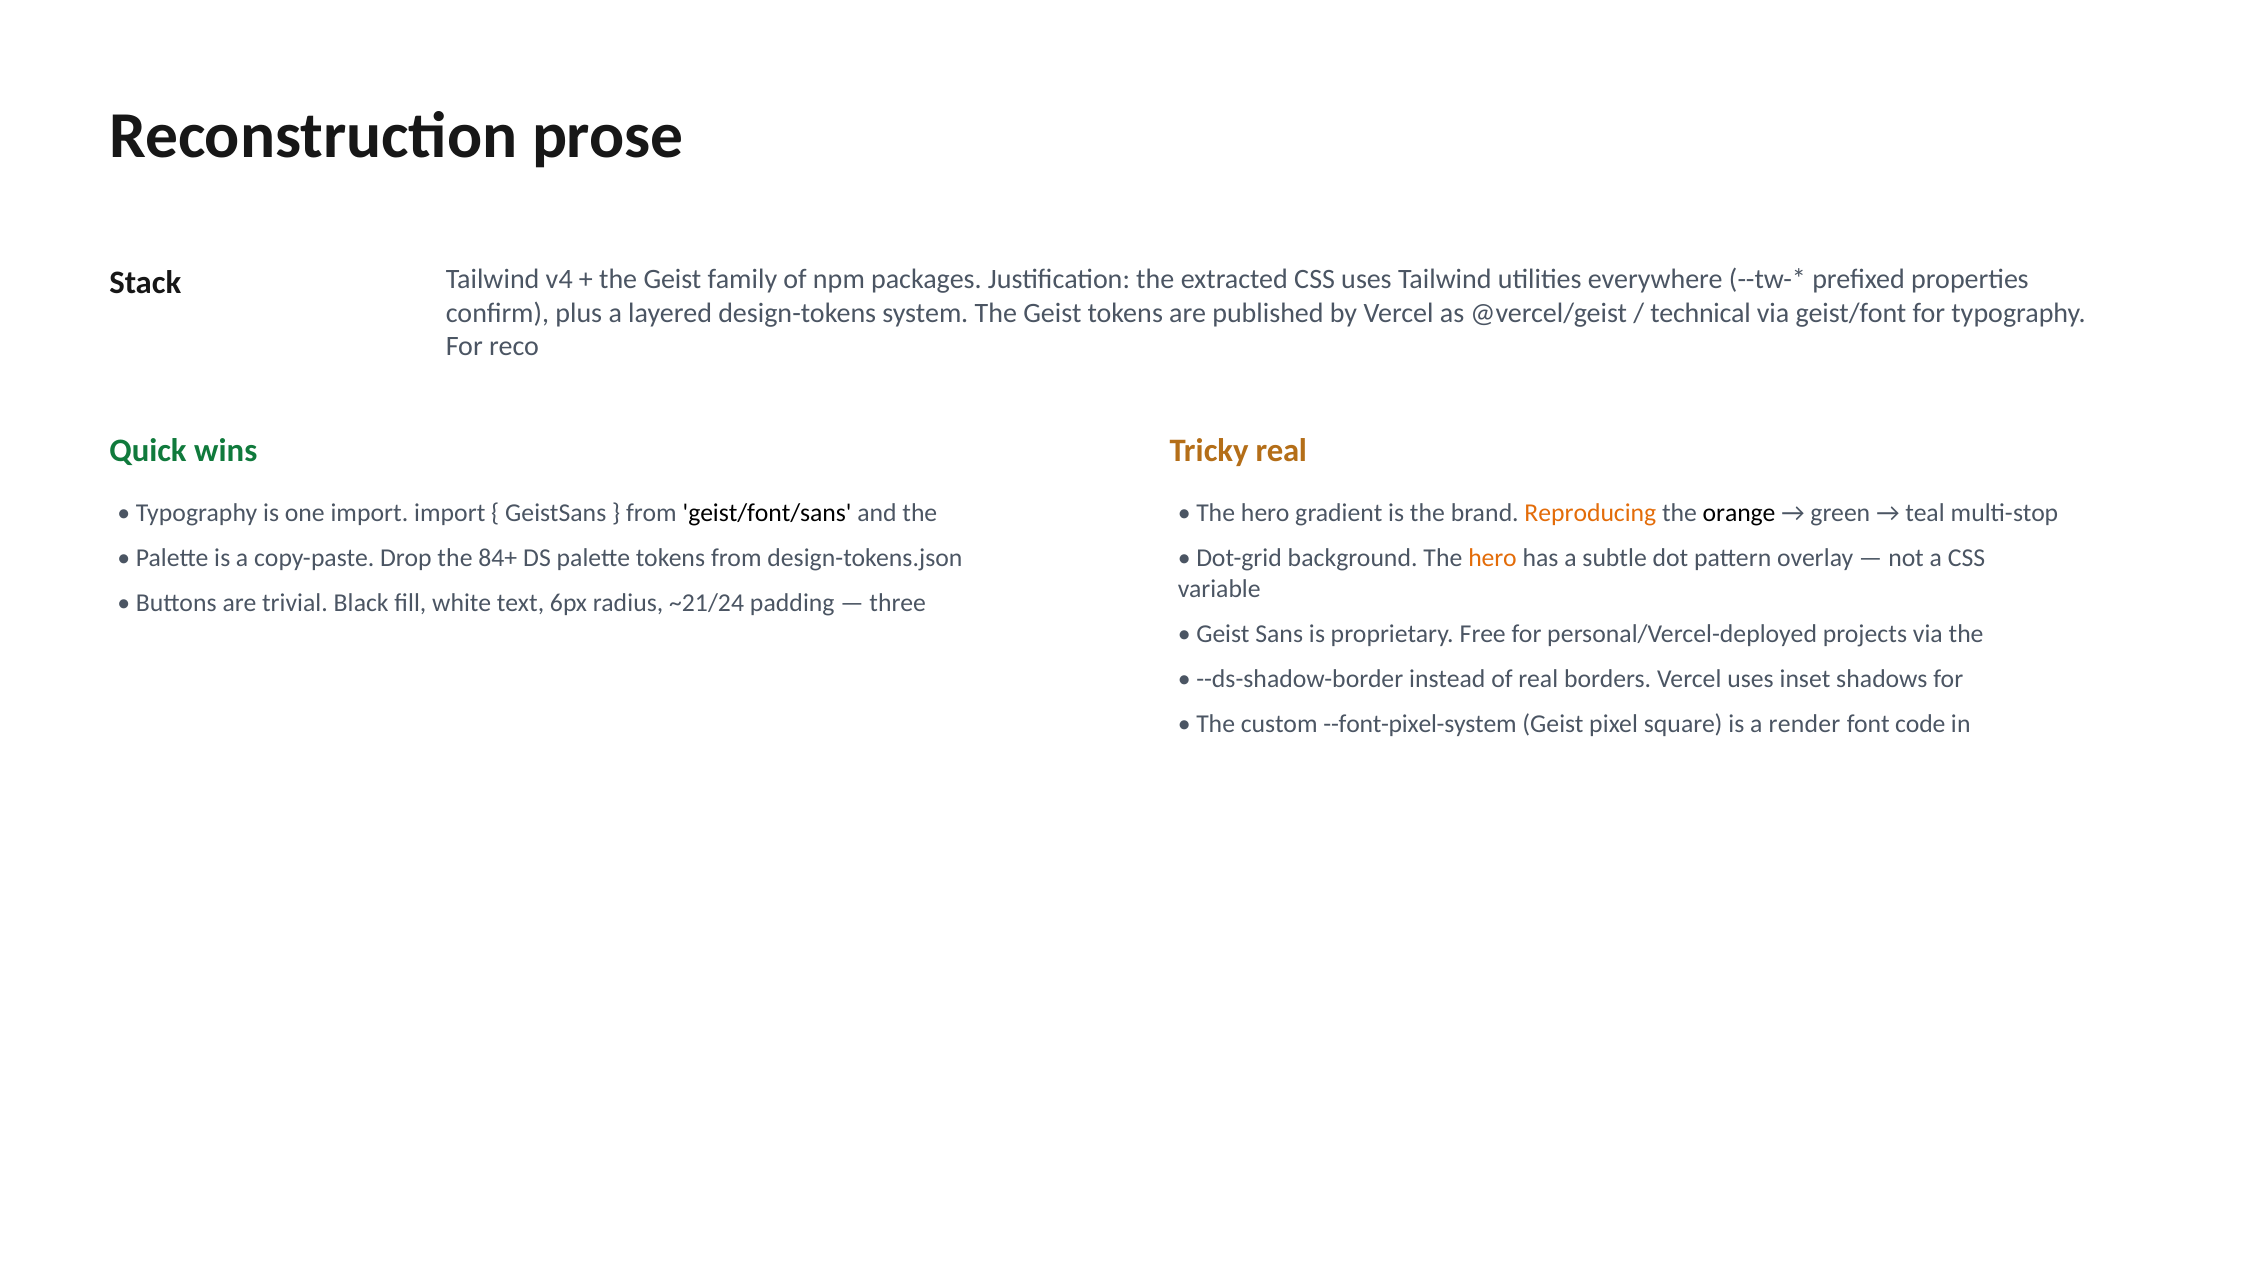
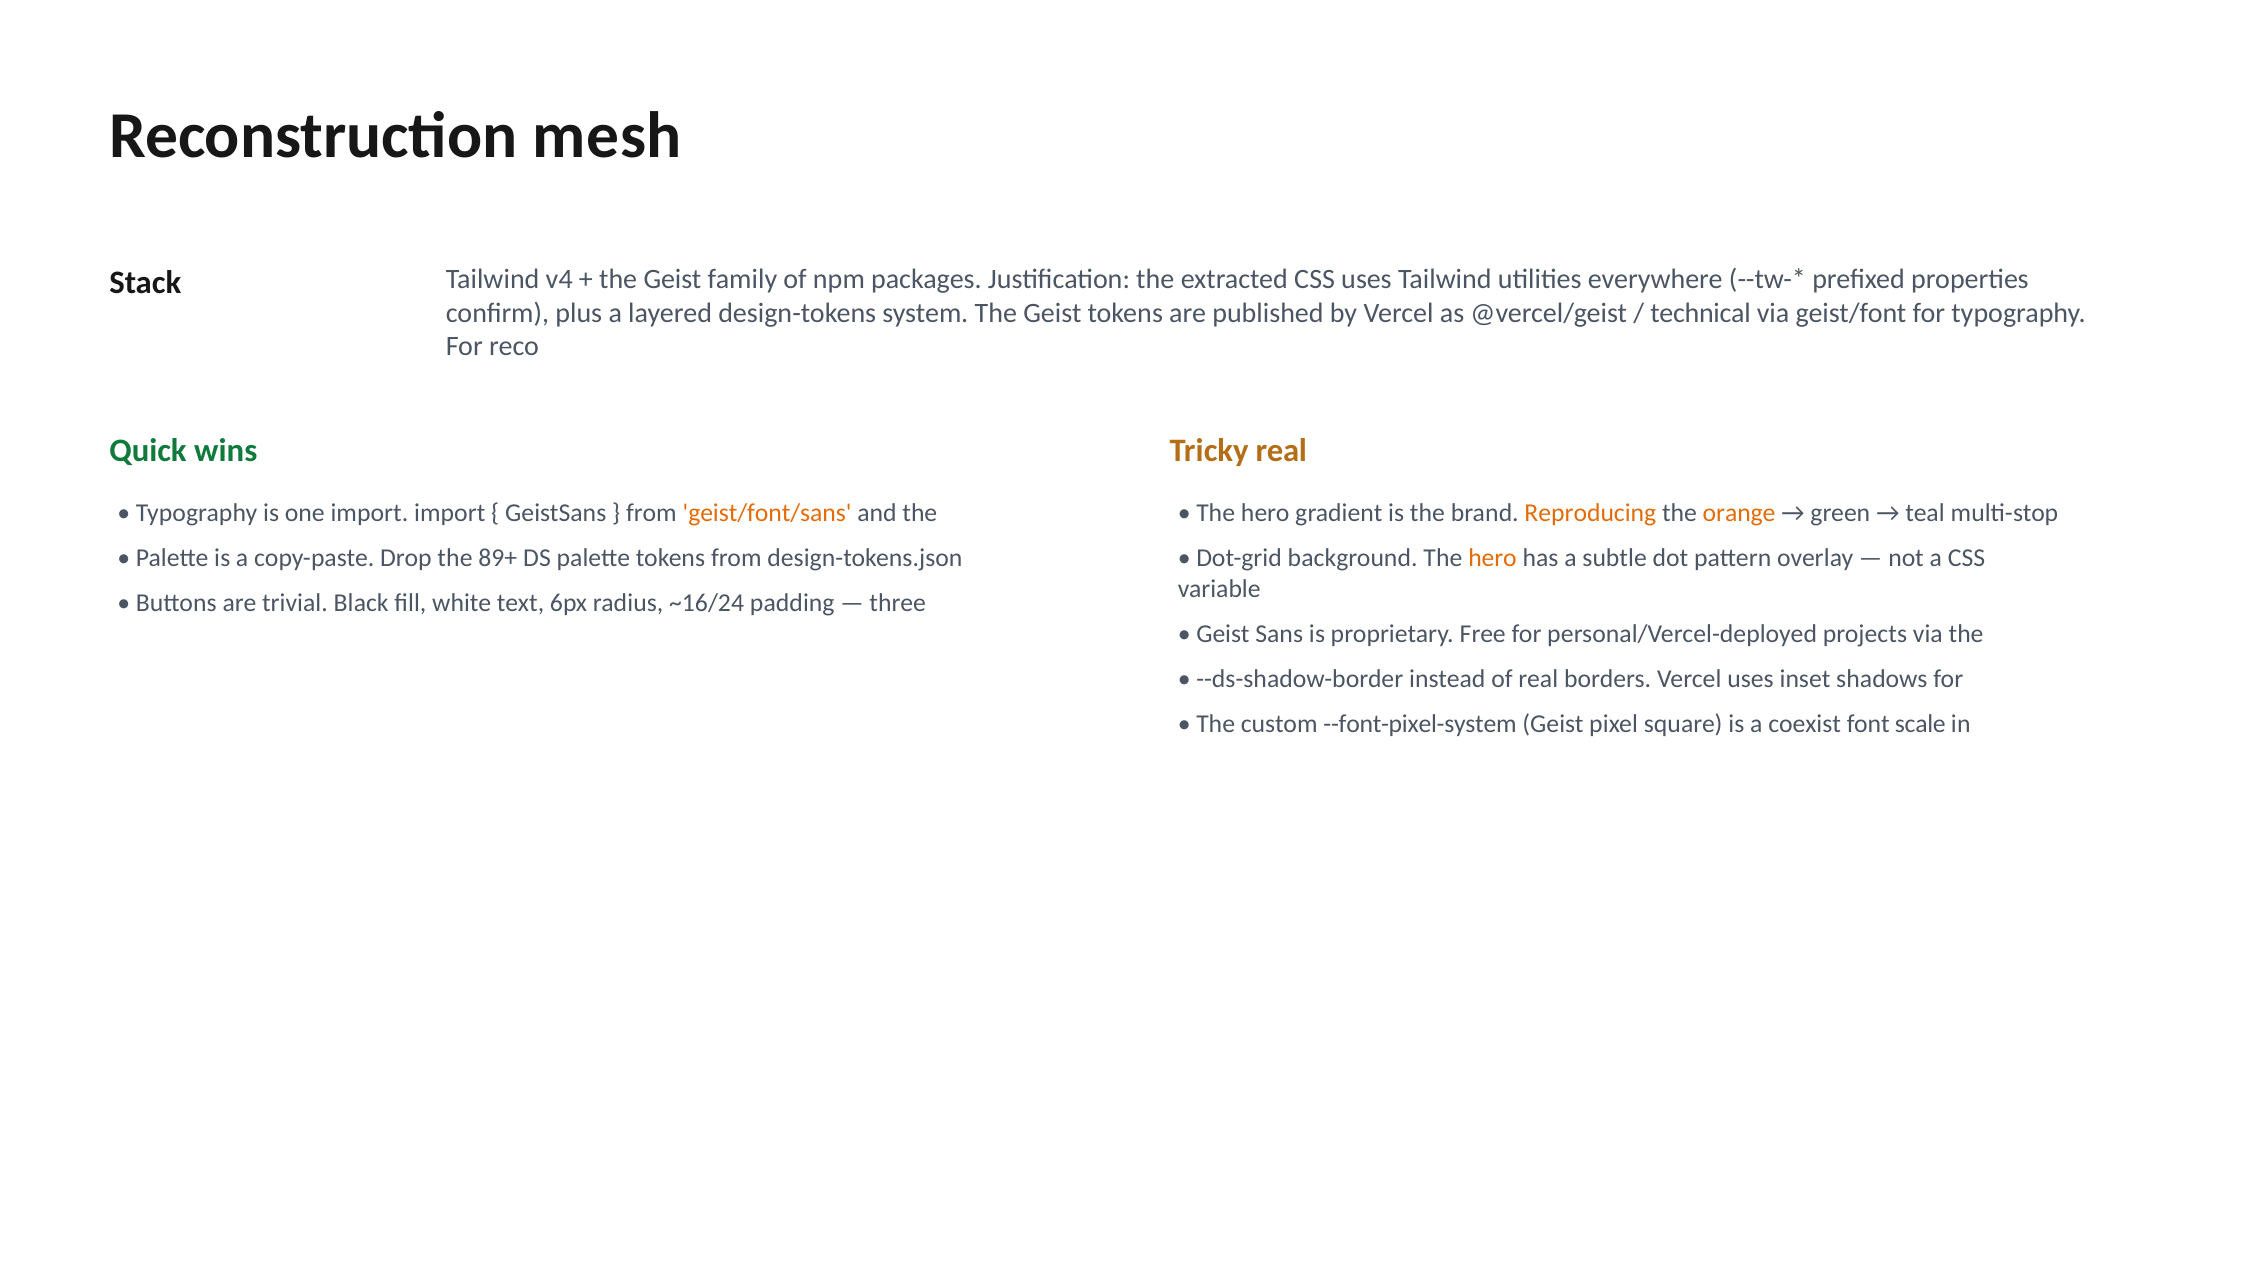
prose: prose -> mesh
geist/font/sans colour: black -> orange
orange colour: black -> orange
84+: 84+ -> 89+
~21/24: ~21/24 -> ~16/24
render: render -> coexist
code: code -> scale
